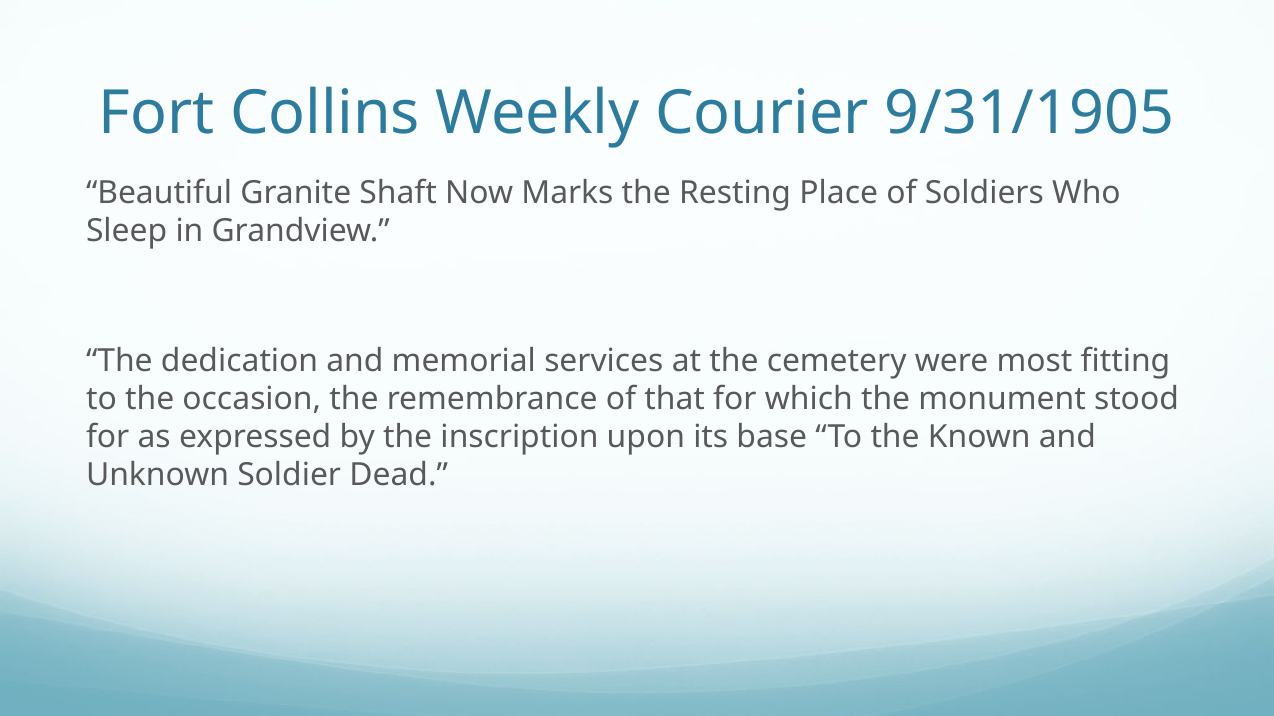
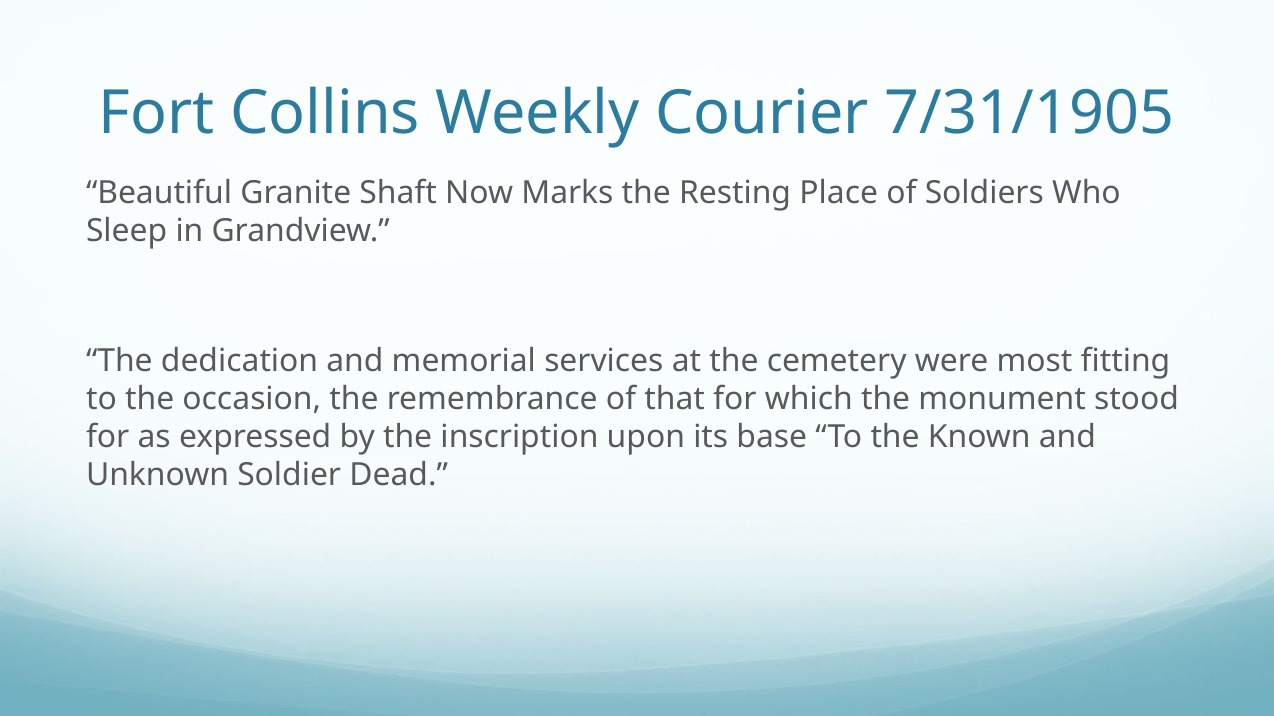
9/31/1905: 9/31/1905 -> 7/31/1905
